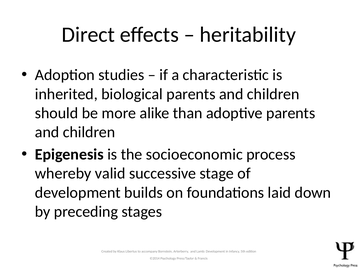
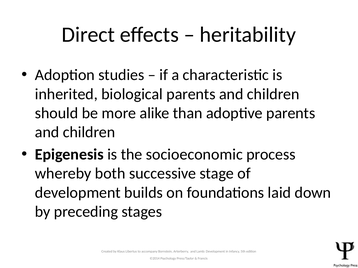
valid: valid -> both
